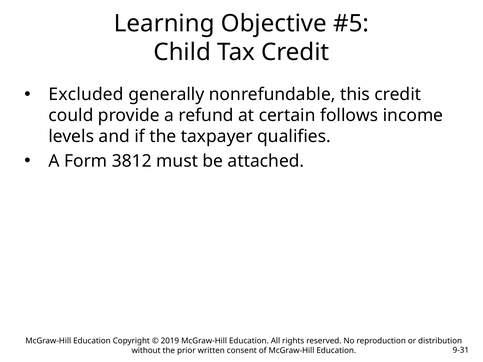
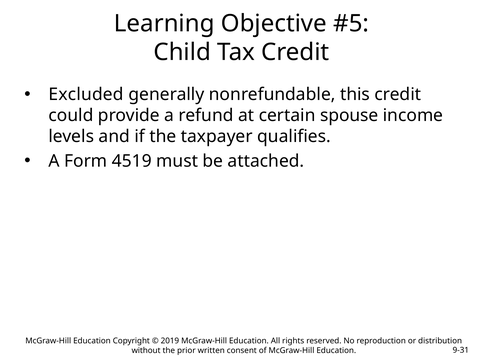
follows: follows -> spouse
3812: 3812 -> 4519
